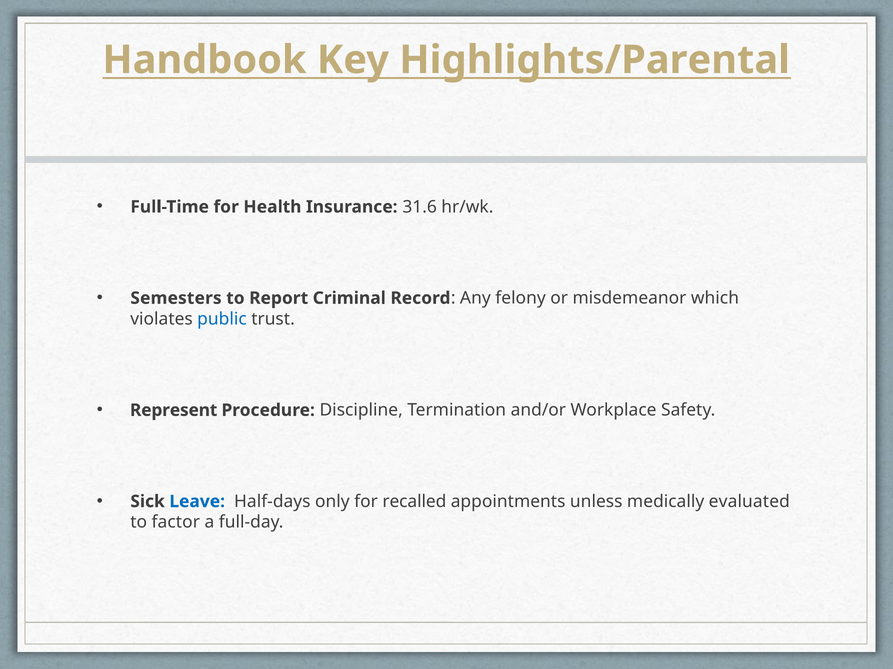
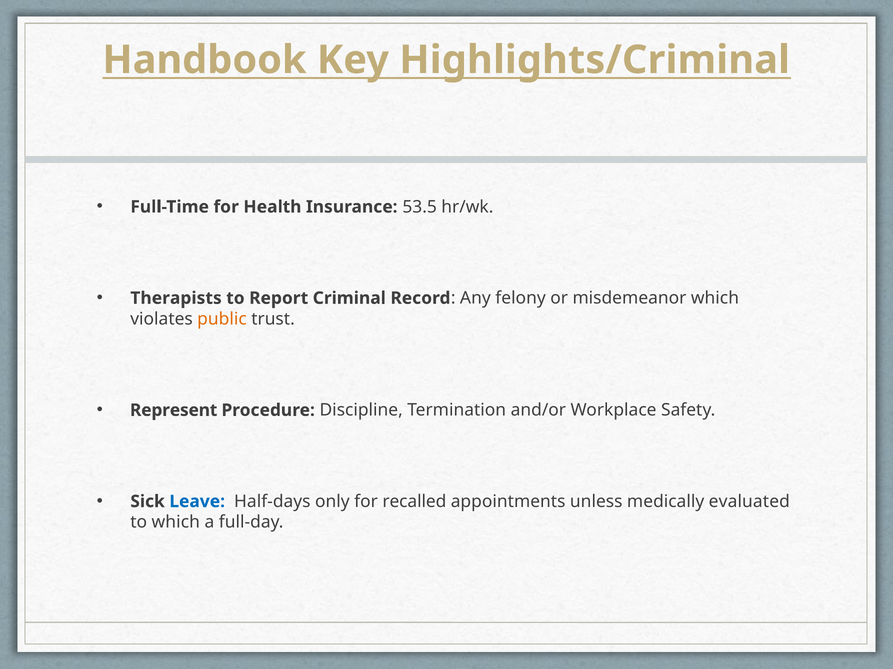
Highlights/Parental: Highlights/Parental -> Highlights/Criminal
31.6: 31.6 -> 53.5
Semesters: Semesters -> Therapists
public colour: blue -> orange
to factor: factor -> which
